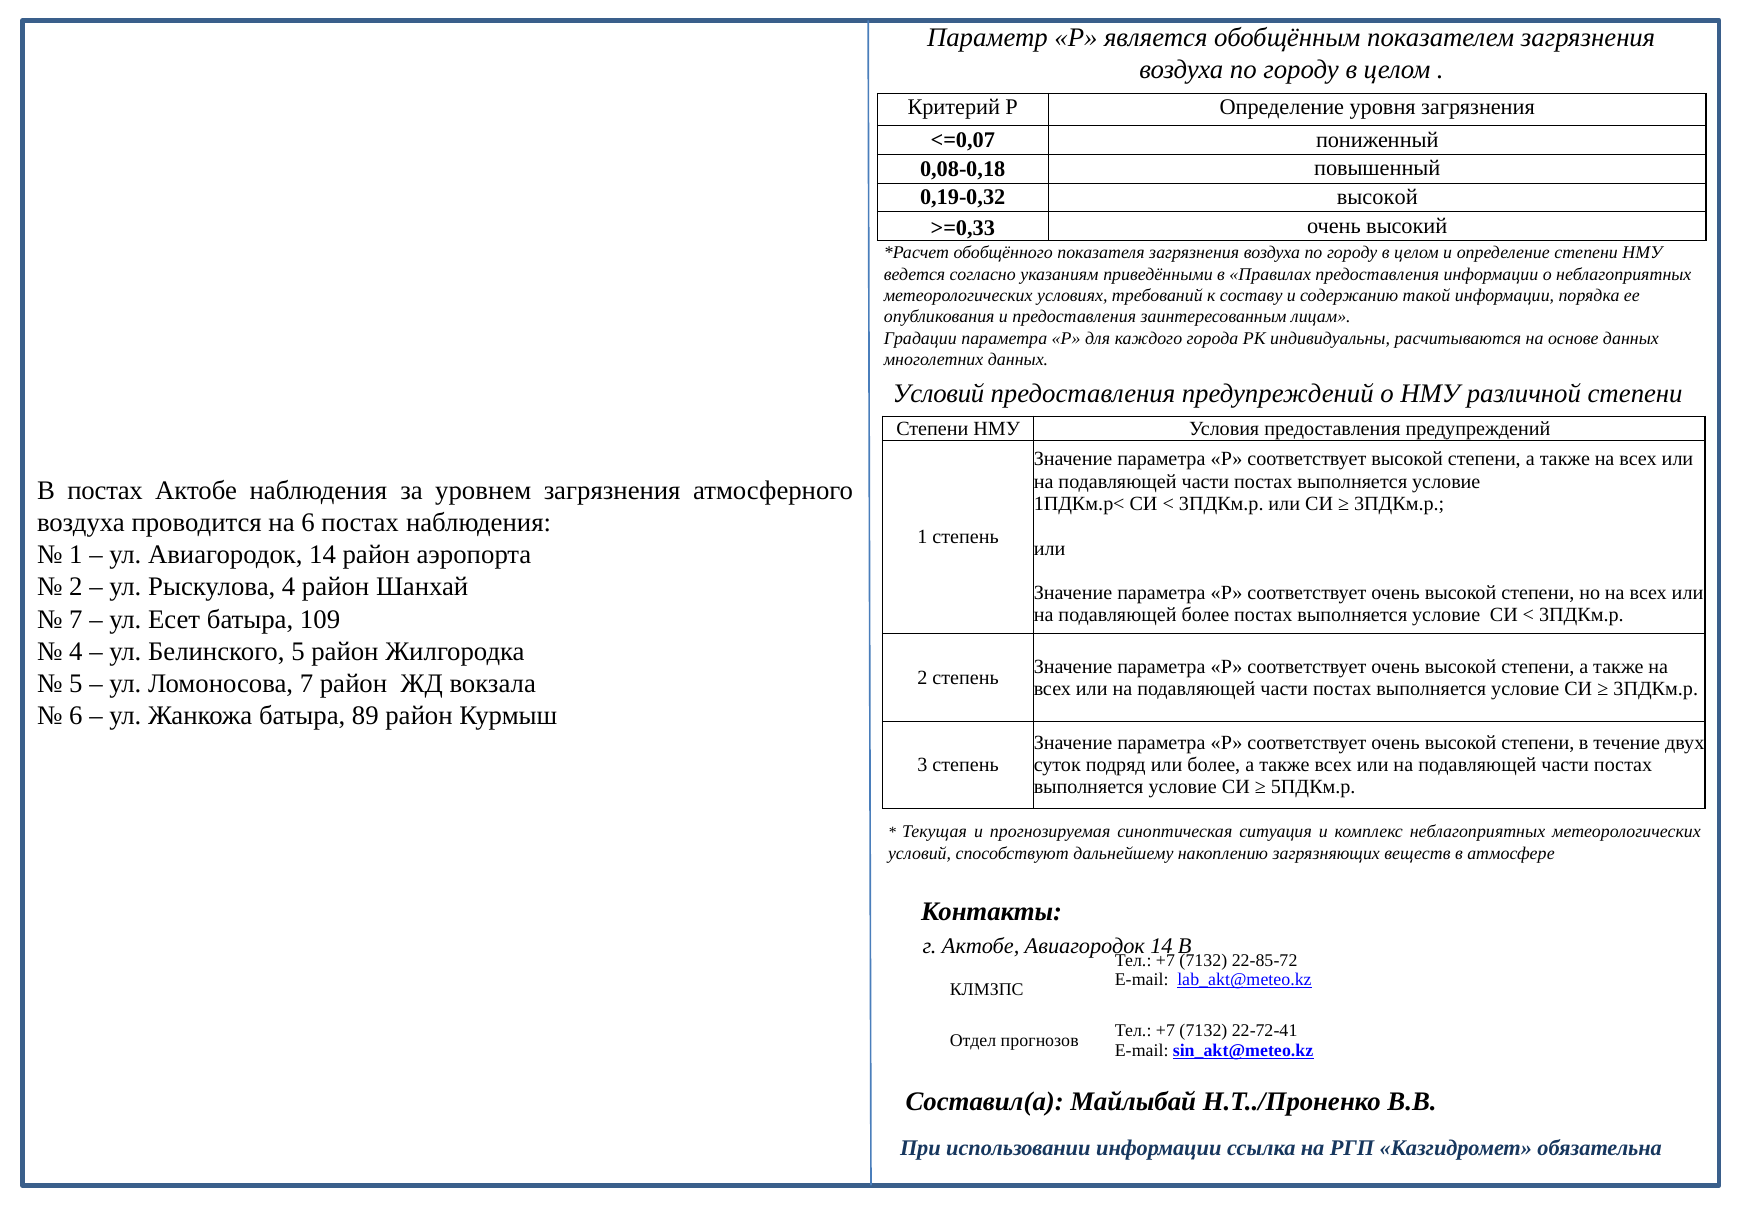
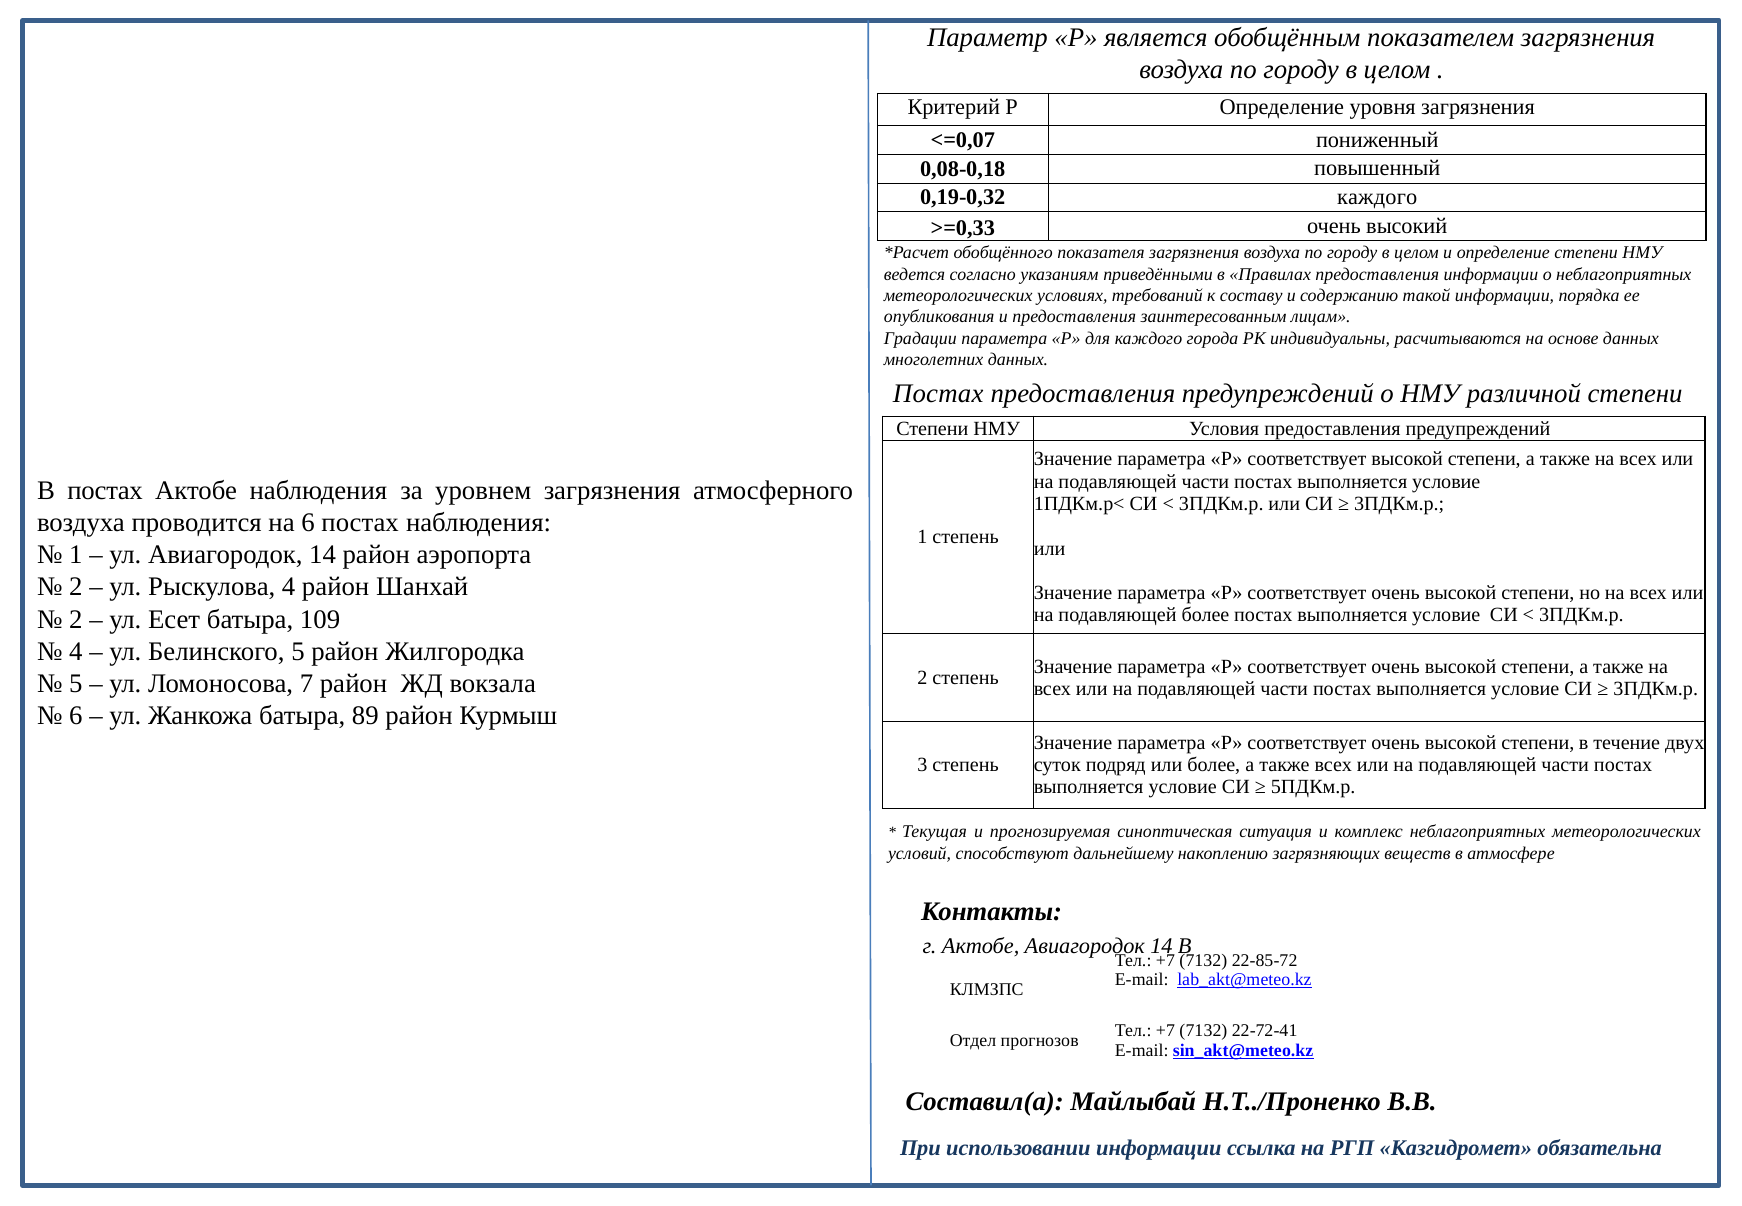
0,19-0,32 высокой: высокой -> каждого
Условий at (938, 393): Условий -> Постах
7 at (76, 619): 7 -> 2
